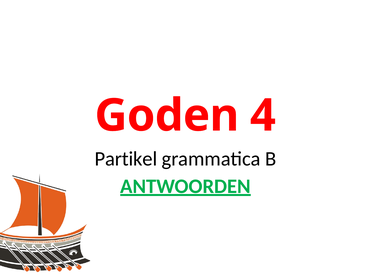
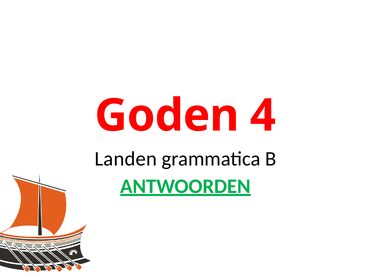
Partikel: Partikel -> Landen
